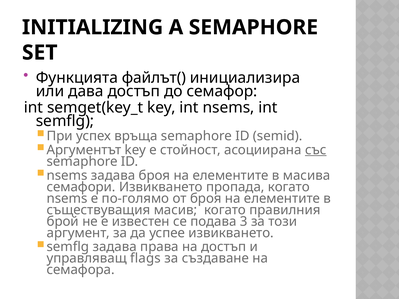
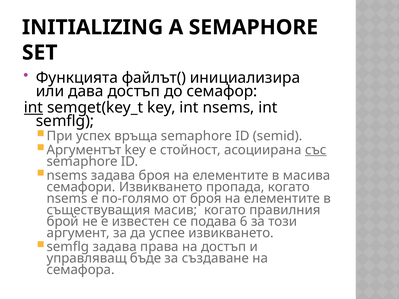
int at (33, 108) underline: none -> present
3: 3 -> 6
flags: flags -> бъде
